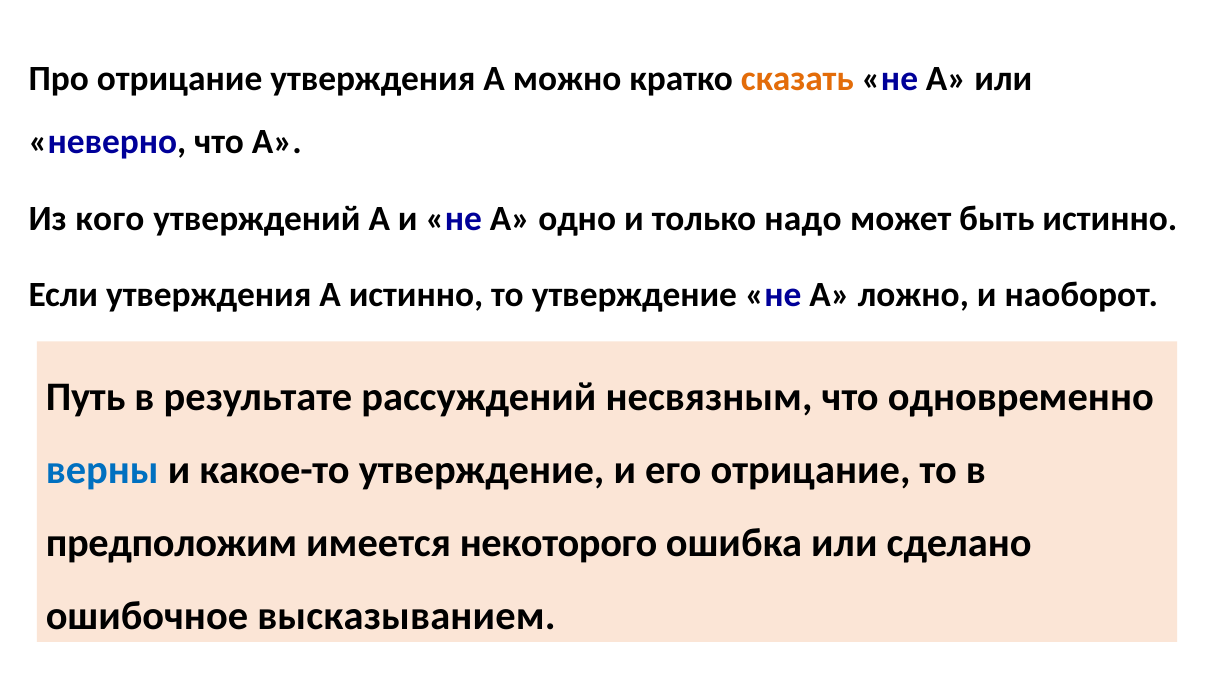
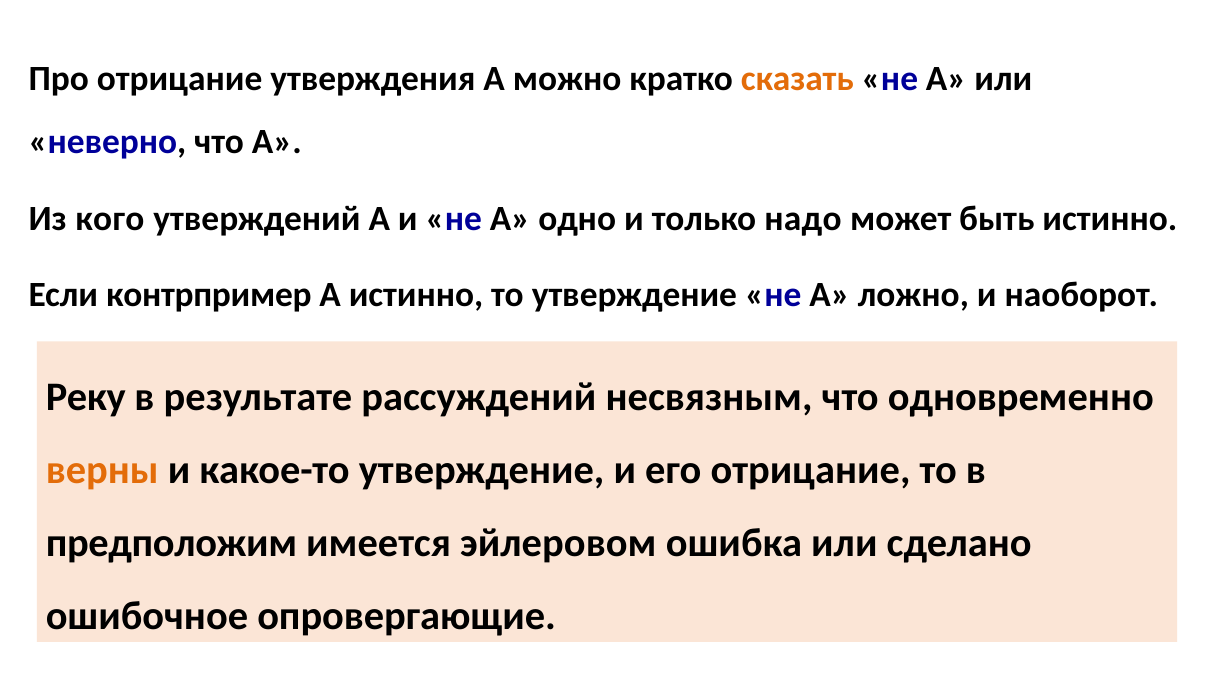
Если утверждения: утверждения -> контрпример
Путь: Путь -> Реку
верны colour: blue -> orange
некоторого: некоторого -> эйлеровом
высказыванием: высказыванием -> опровергающие
